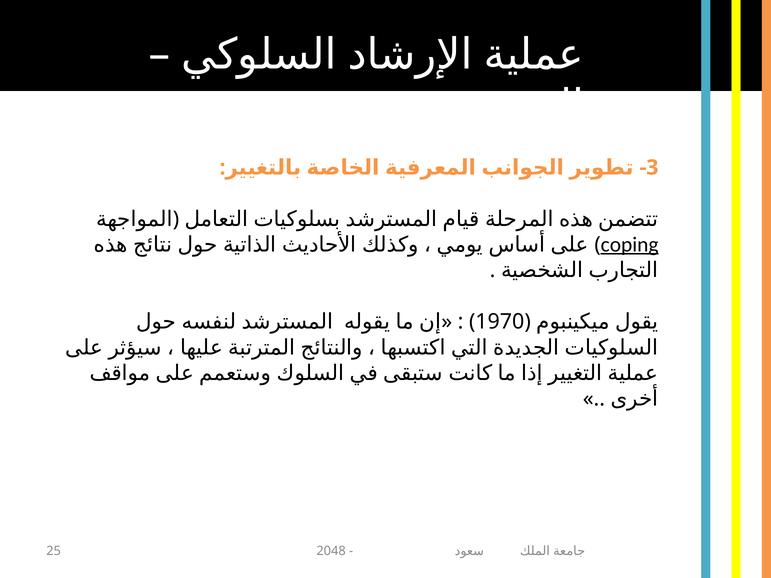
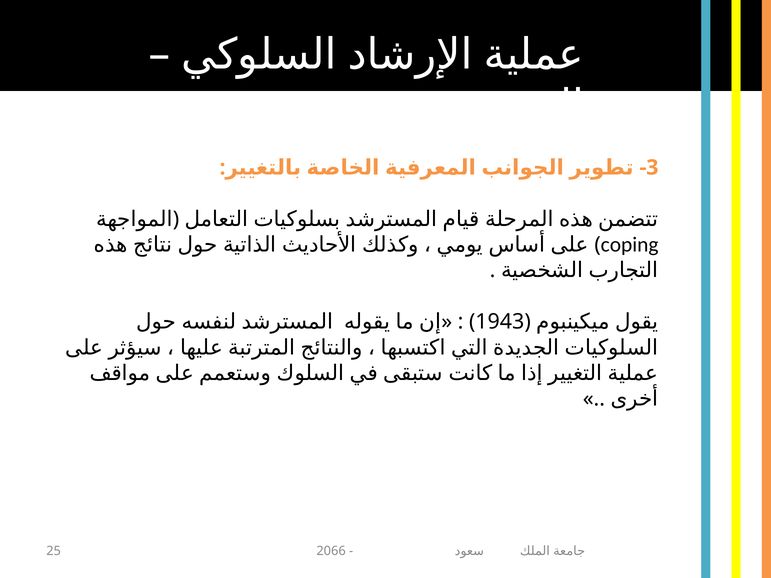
coping underline: present -> none
1970: 1970 -> 1943
2048: 2048 -> 2066
